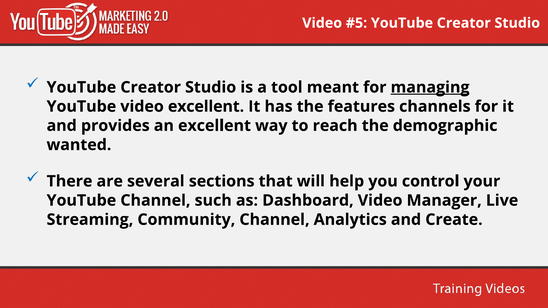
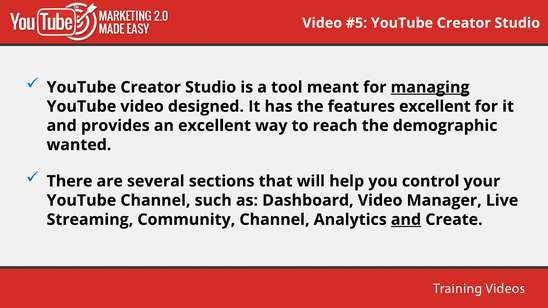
video excellent: excellent -> designed
features channels: channels -> excellent
and at (406, 220) underline: none -> present
